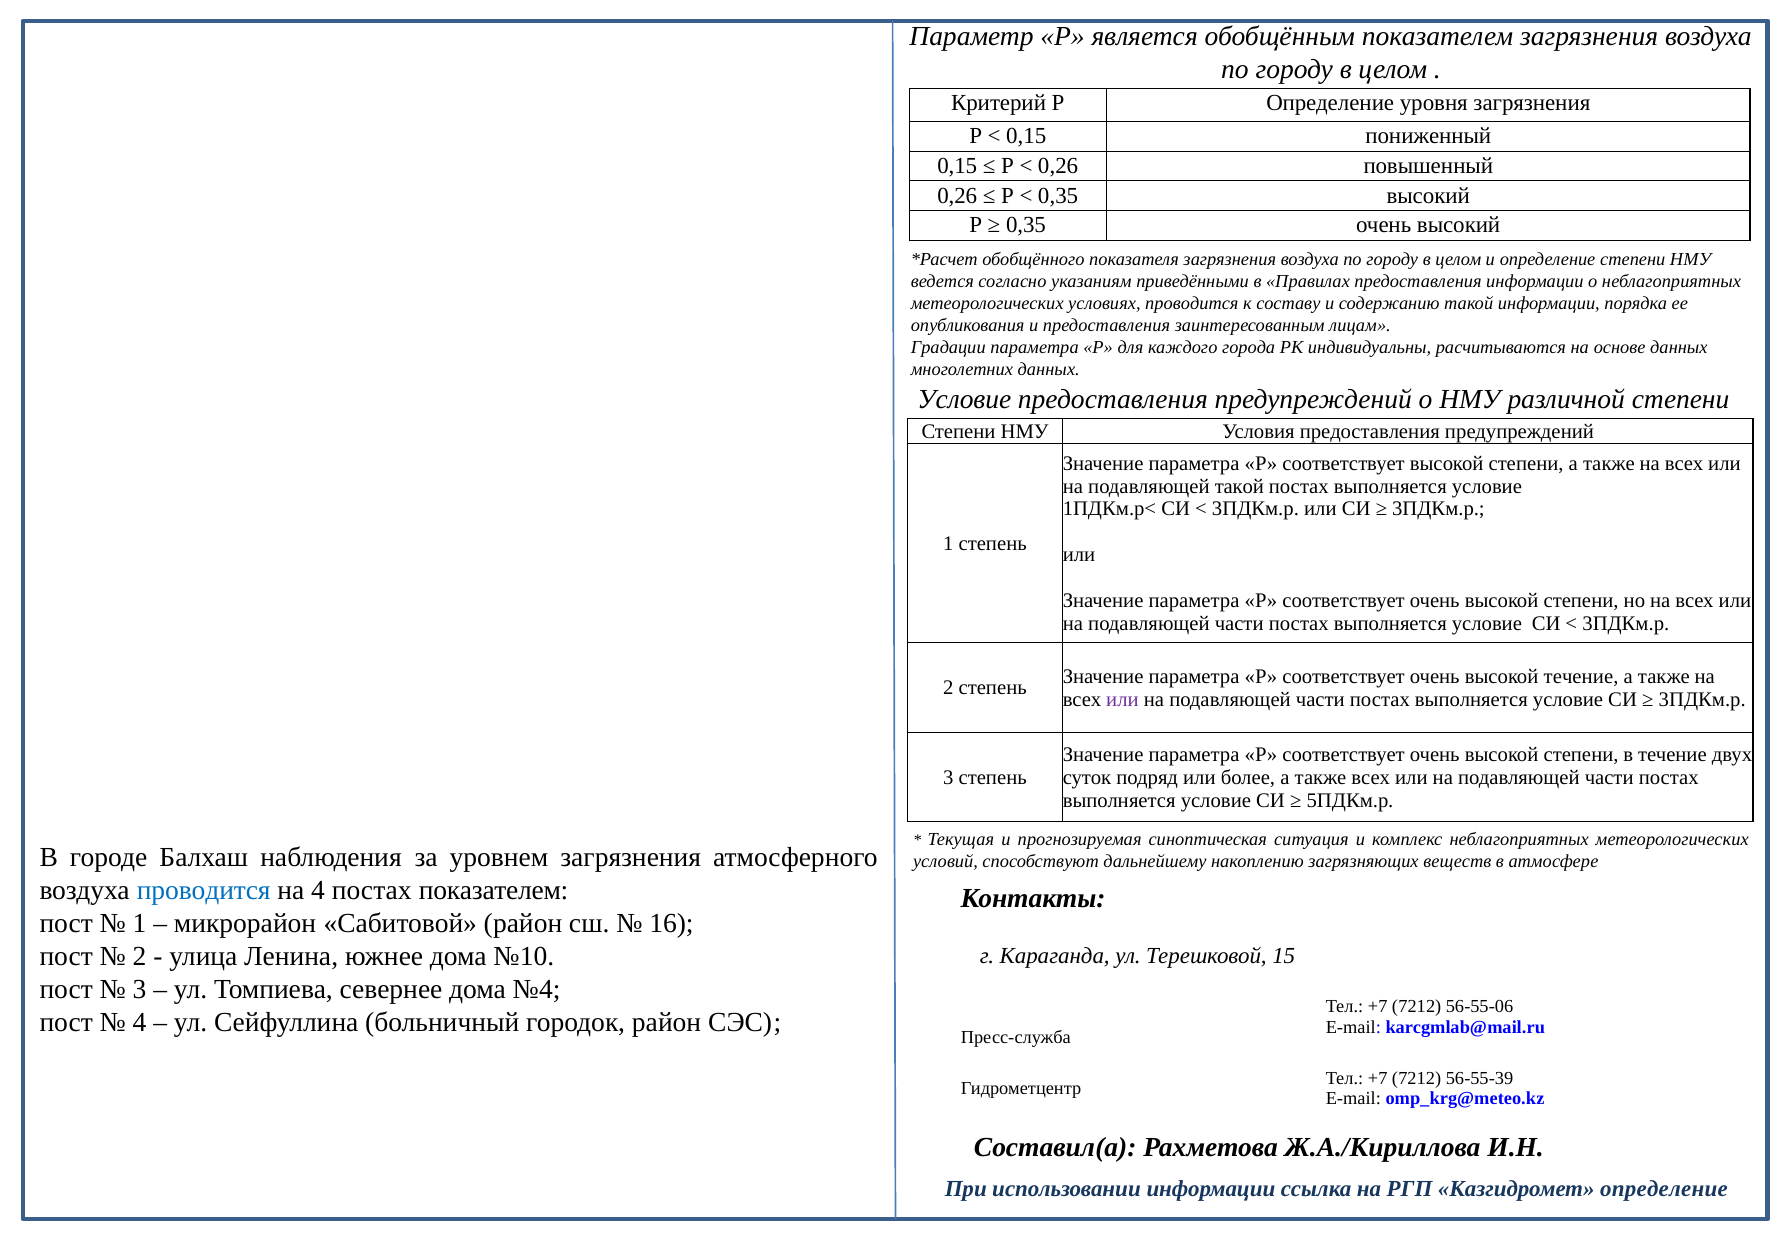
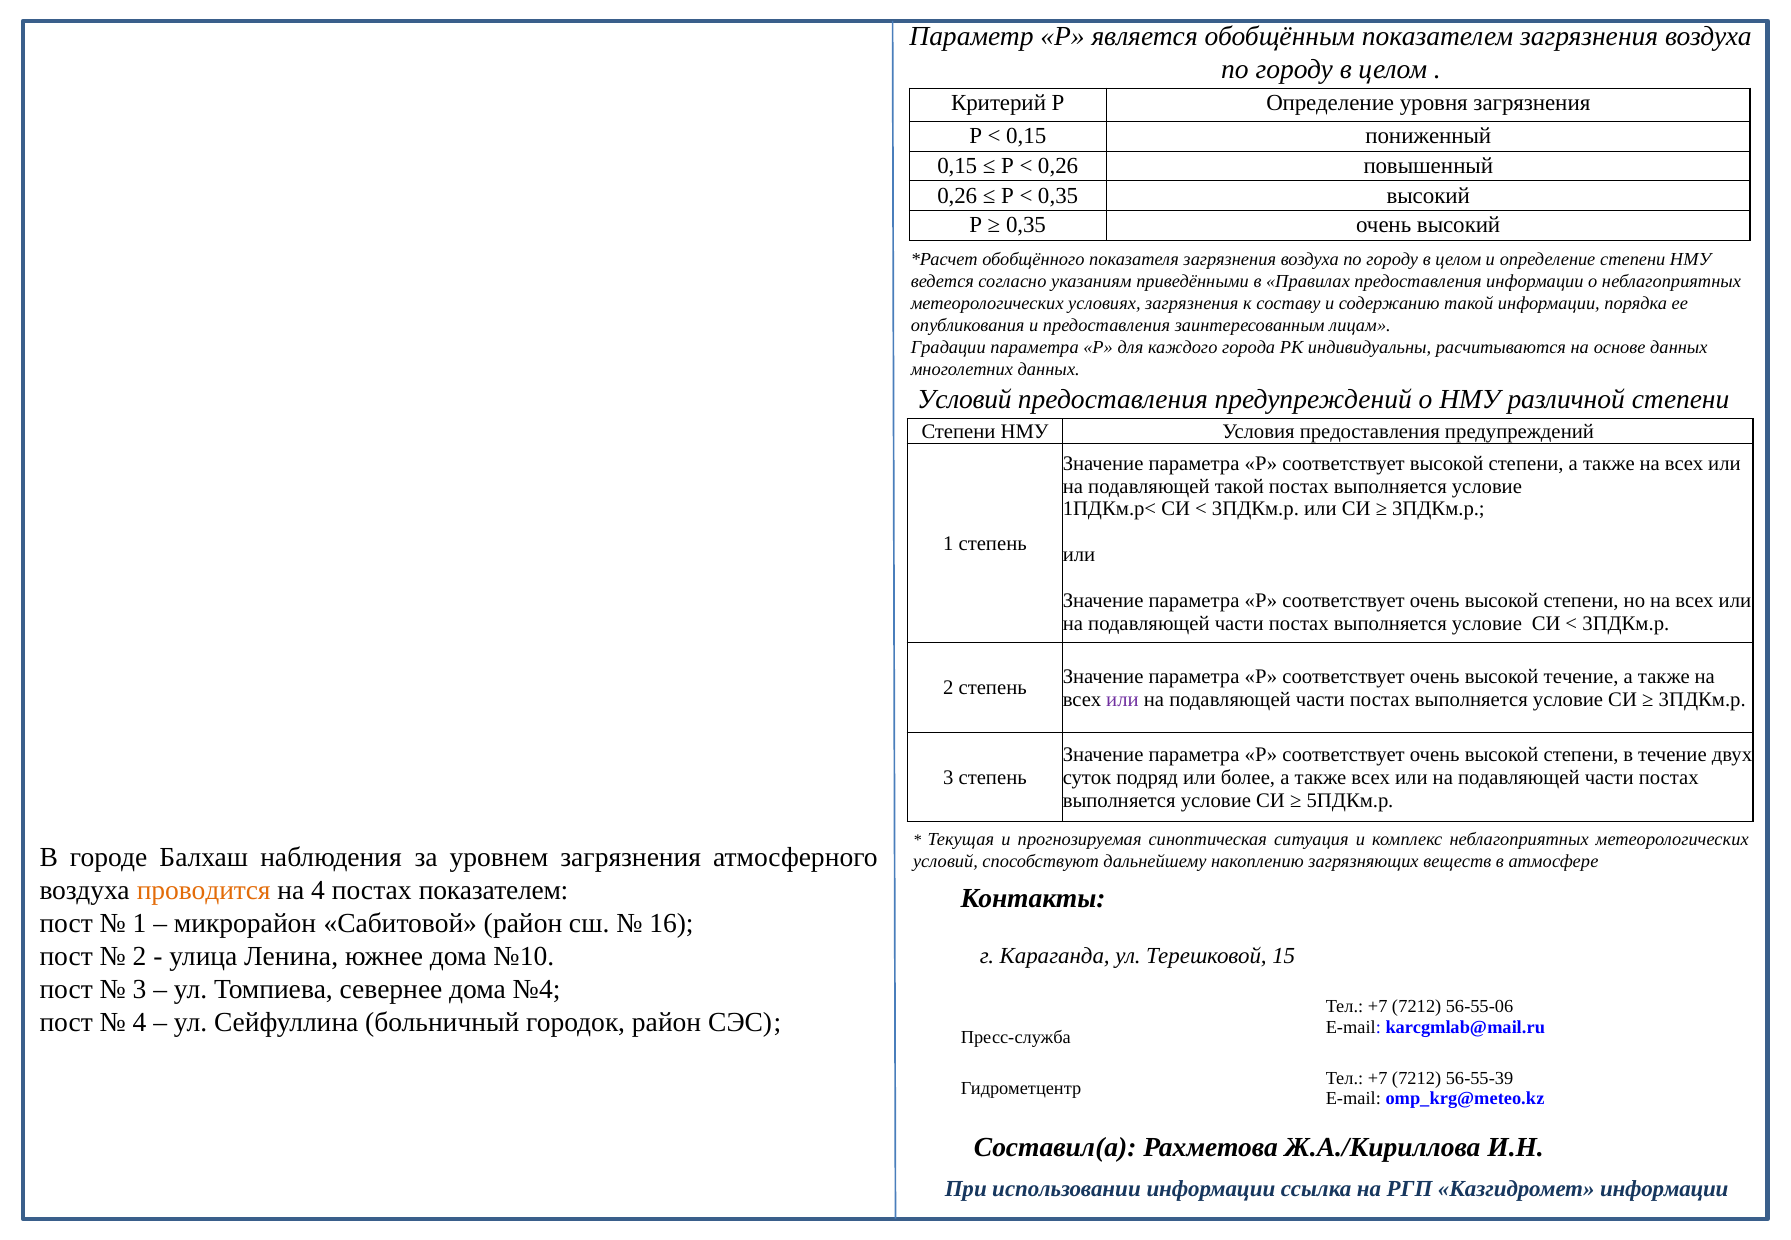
условиях проводится: проводится -> загрязнения
Условие at (964, 399): Условие -> Условий
проводится at (204, 890) colour: blue -> orange
Казгидромет определение: определение -> информации
